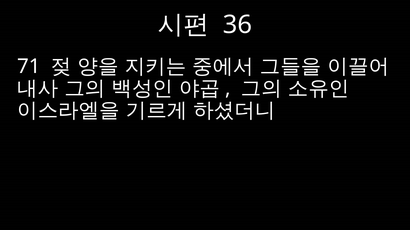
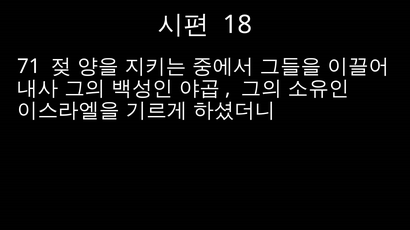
36: 36 -> 18
